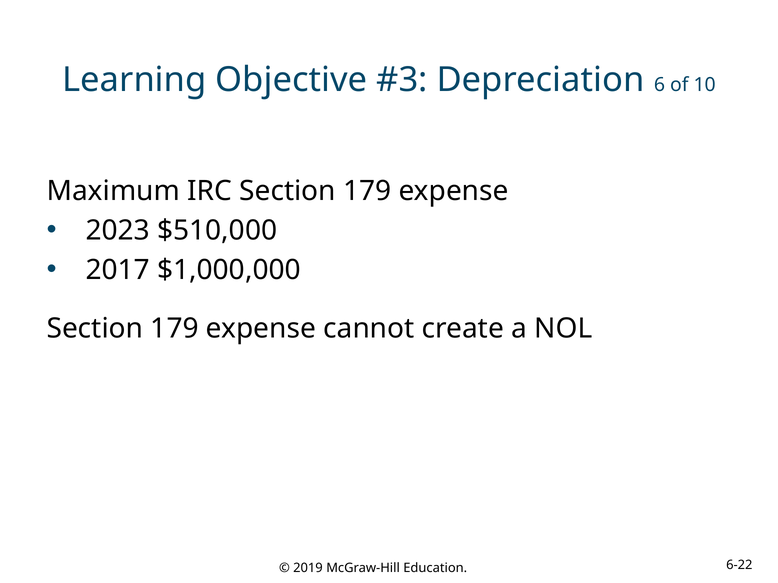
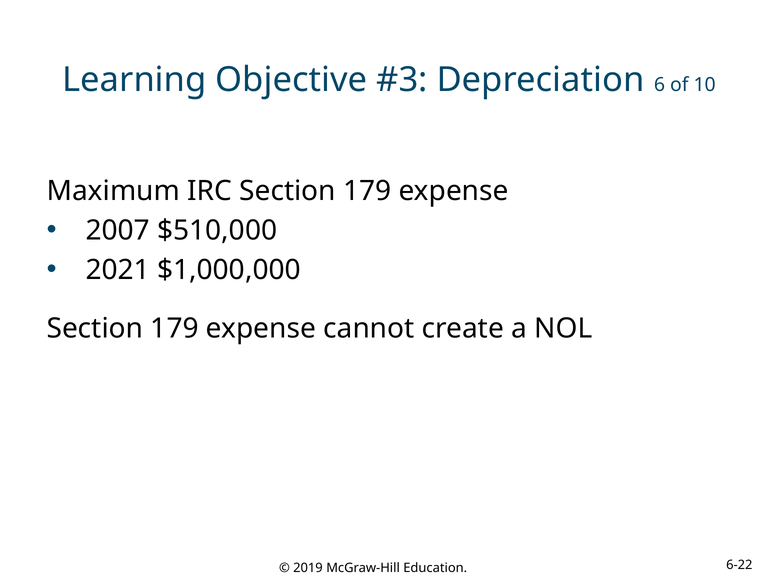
2023: 2023 -> 2007
2017: 2017 -> 2021
